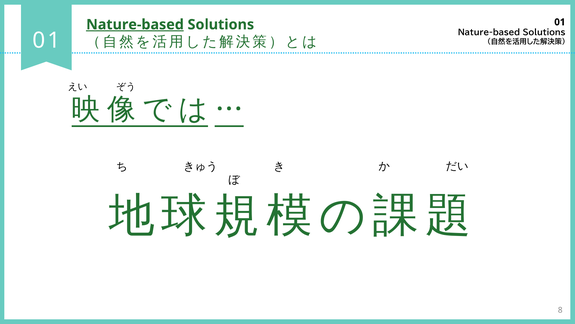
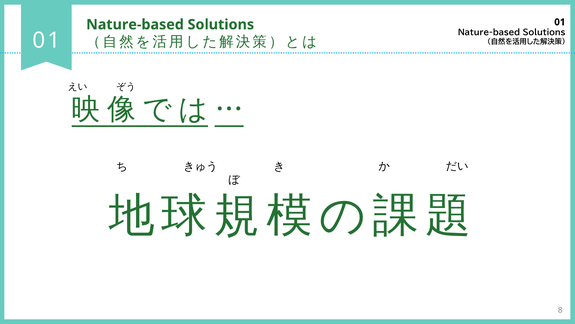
Nature-based at (135, 25) underline: present -> none
